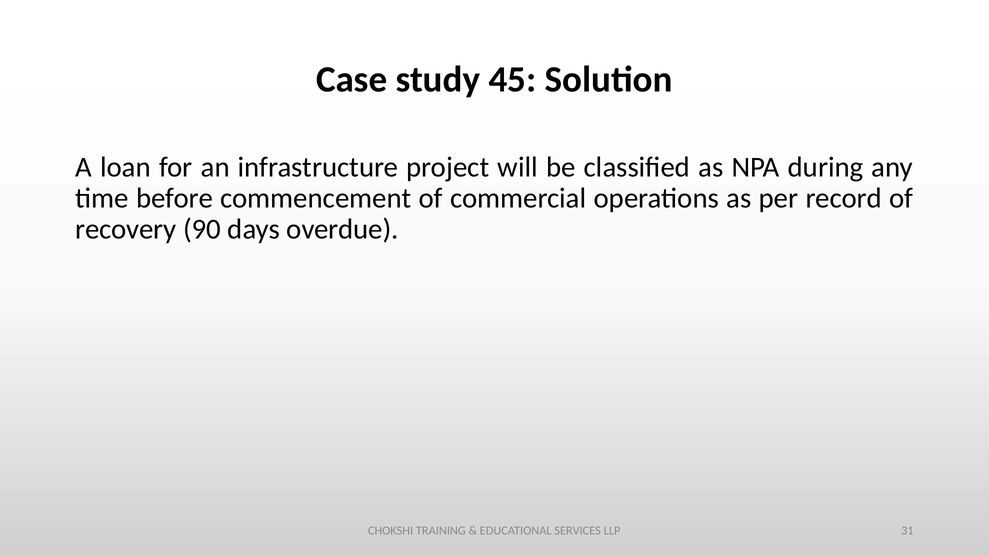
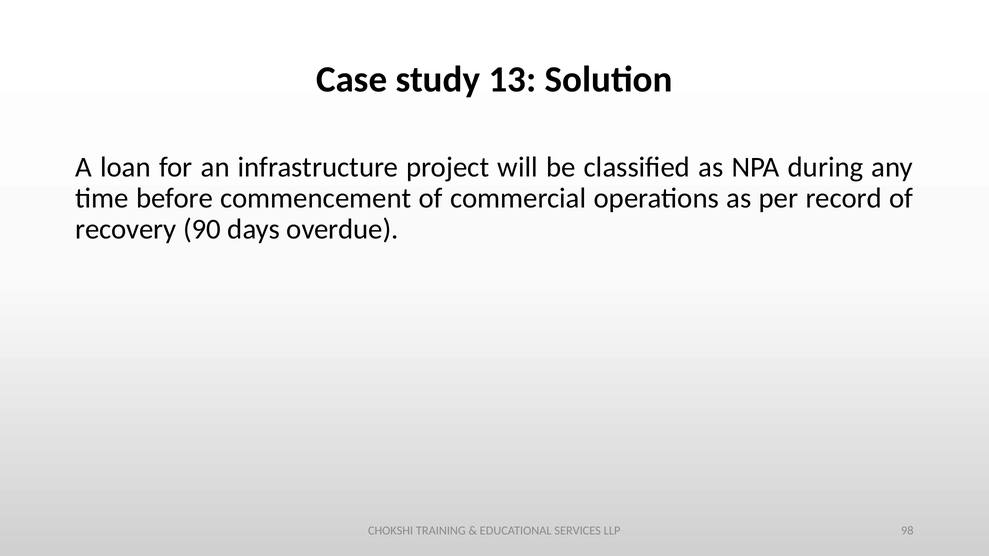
45: 45 -> 13
31: 31 -> 98
